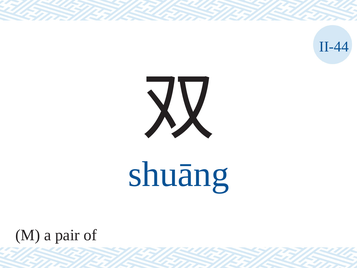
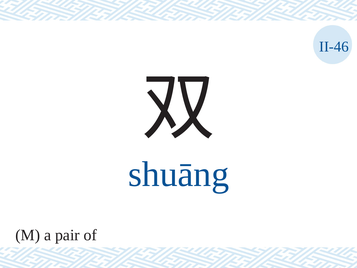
II-44: II-44 -> II-46
